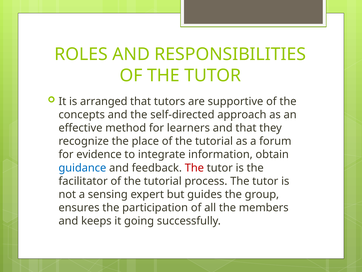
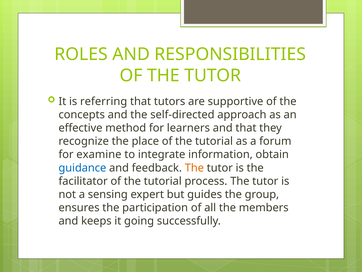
arranged: arranged -> referring
evidence: evidence -> examine
The at (194, 168) colour: red -> orange
